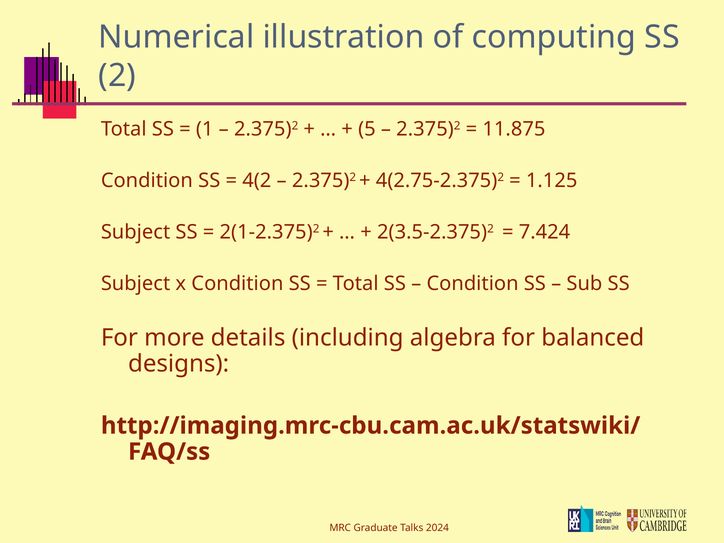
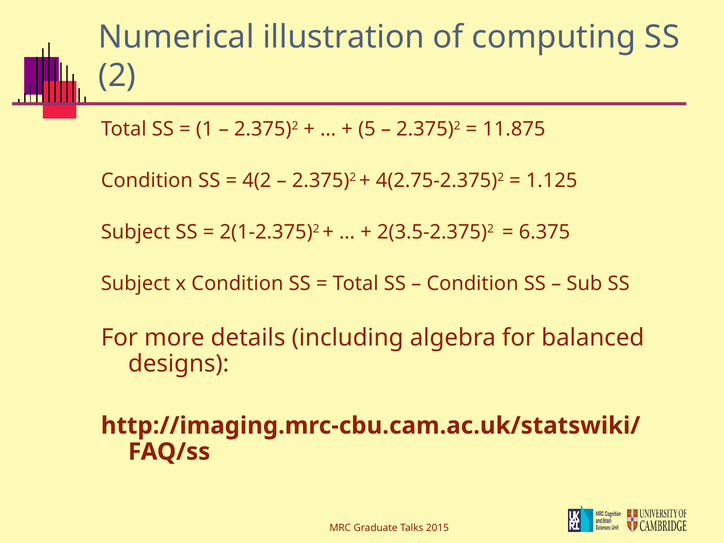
7.424: 7.424 -> 6.375
2024: 2024 -> 2015
